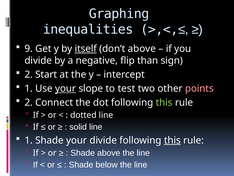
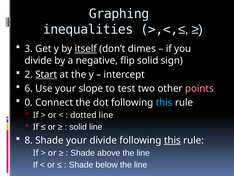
9: 9 -> 3
don’t above: above -> dimes
flip than: than -> solid
Start underline: none -> present
1 at (29, 88): 1 -> 6
your at (66, 88) underline: present -> none
2 at (29, 102): 2 -> 0
this at (164, 102) colour: light green -> light blue
1 at (29, 140): 1 -> 8
